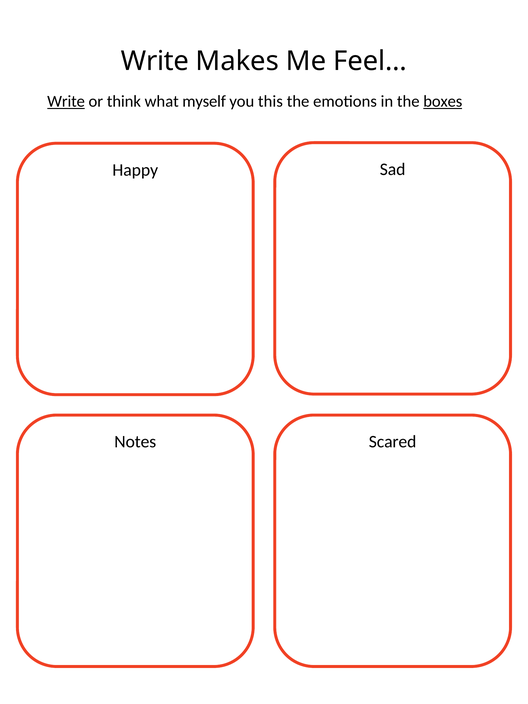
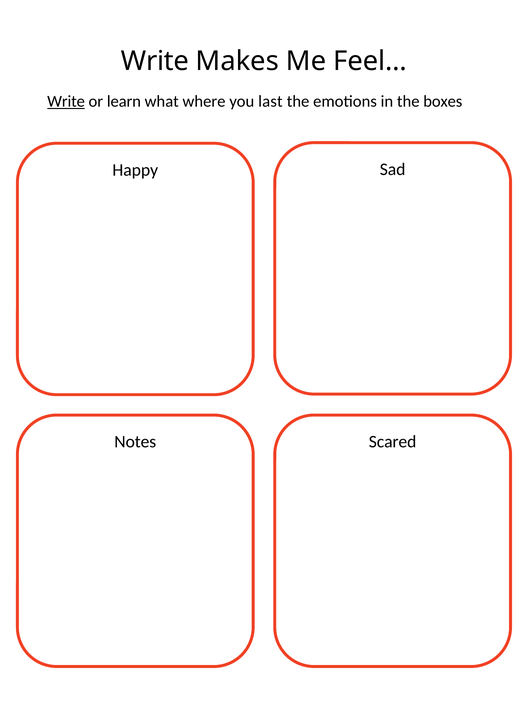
think: think -> learn
myself: myself -> where
this: this -> last
boxes underline: present -> none
